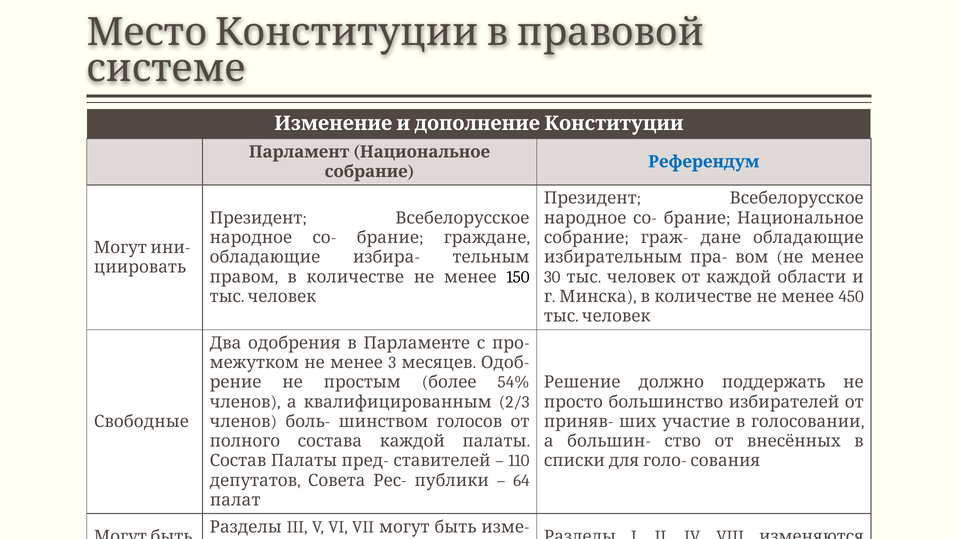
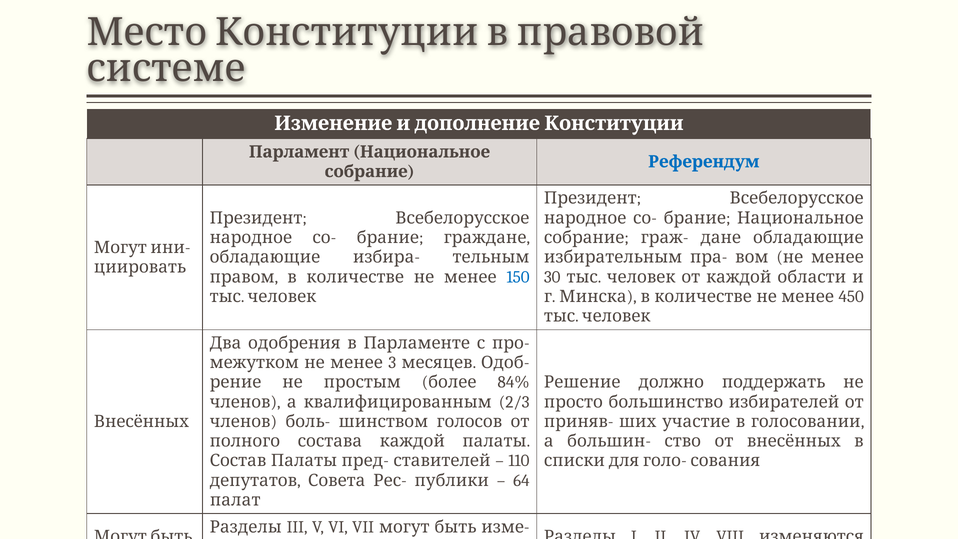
150 colour: black -> blue
54%: 54% -> 84%
Свободные at (141, 421): Свободные -> Внесённых
